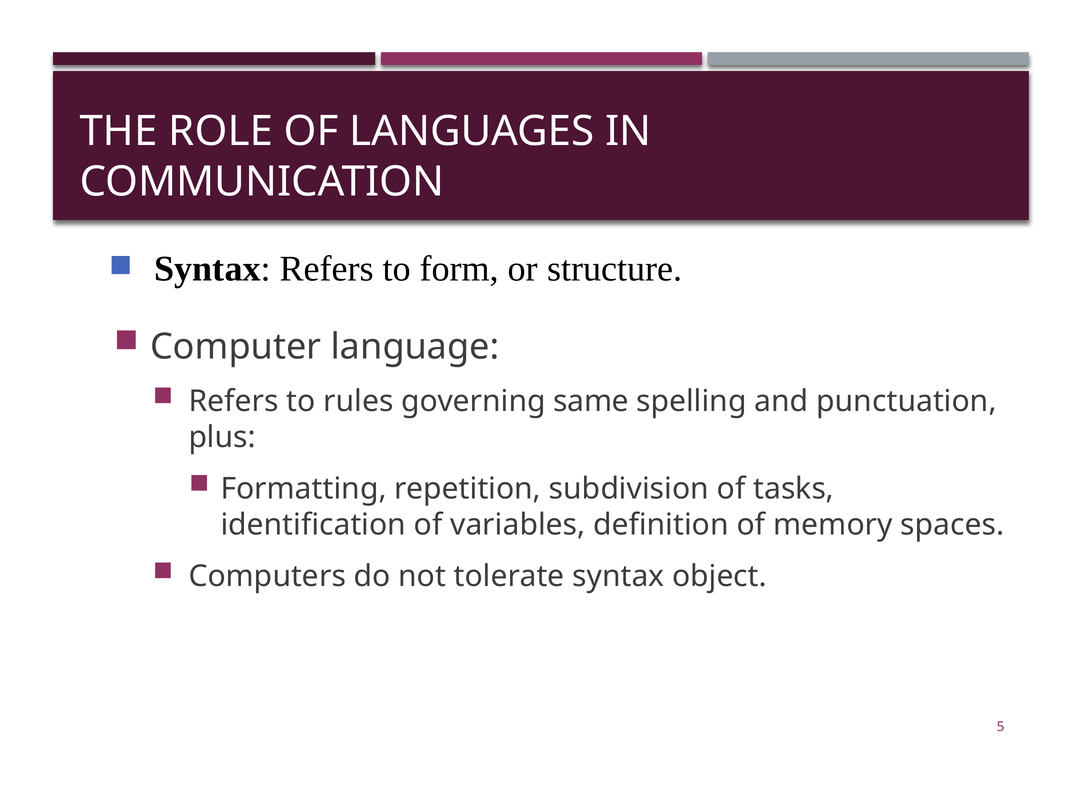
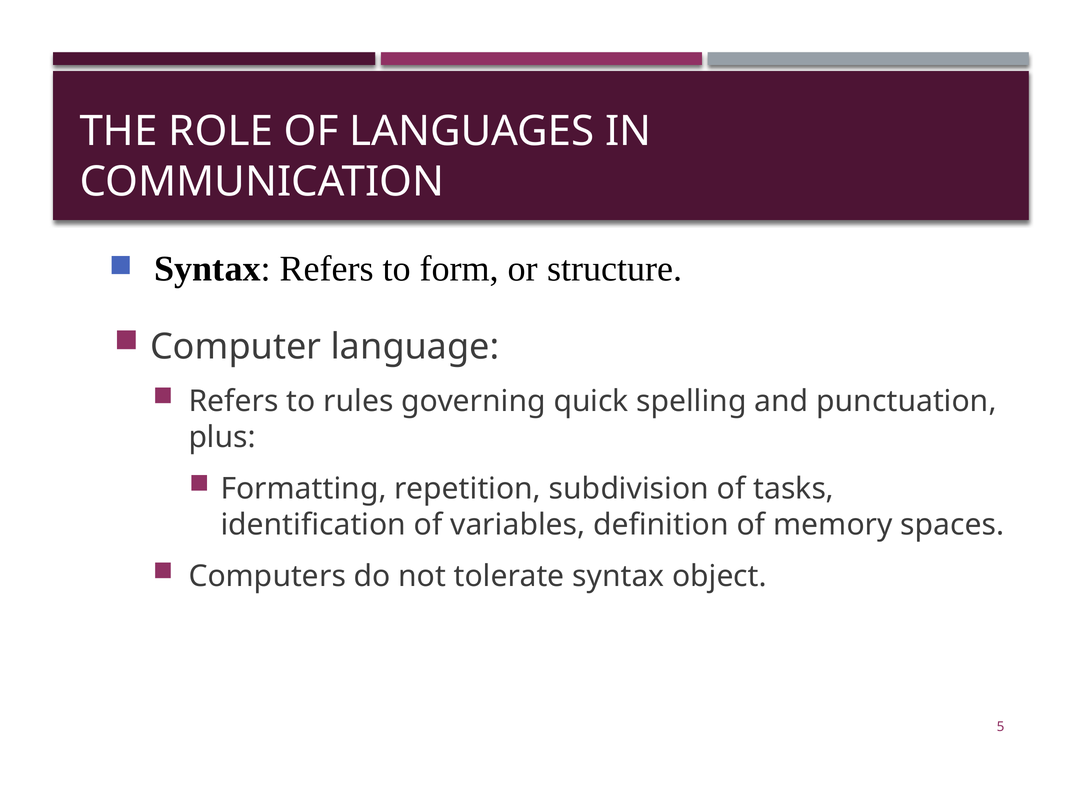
same: same -> quick
